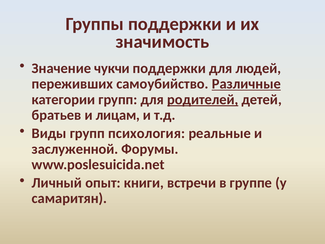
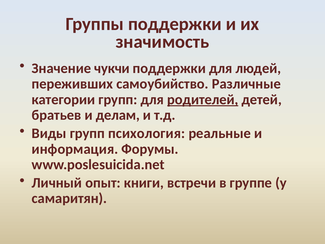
Различные underline: present -> none
лицам: лицам -> делам
заслуженной: заслуженной -> информация
